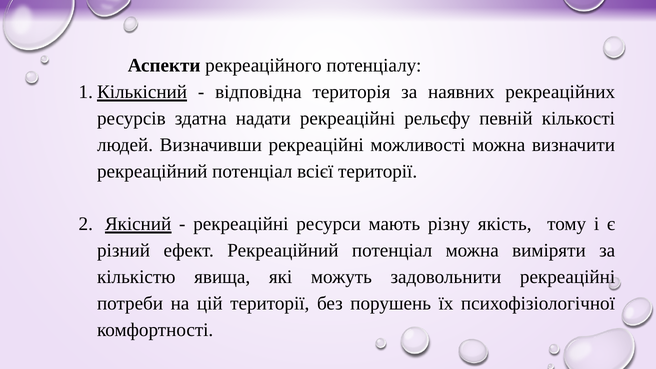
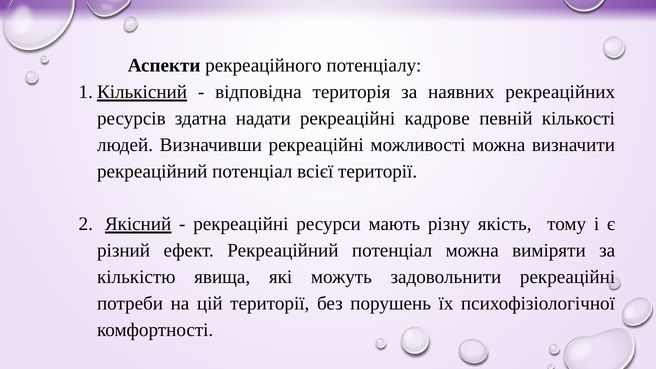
рельєфу: рельєфу -> кадрове
